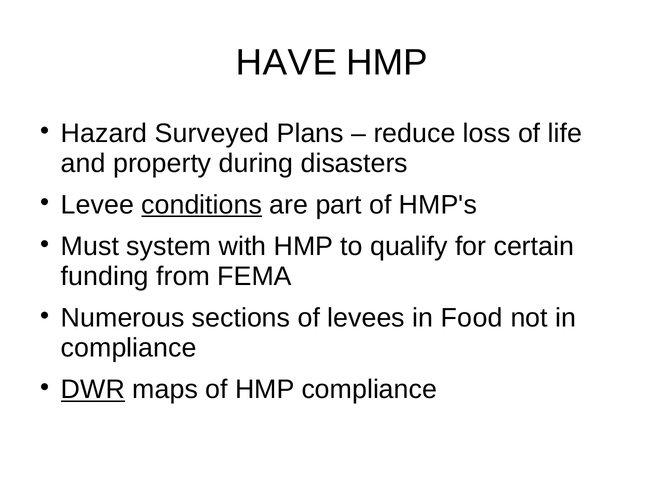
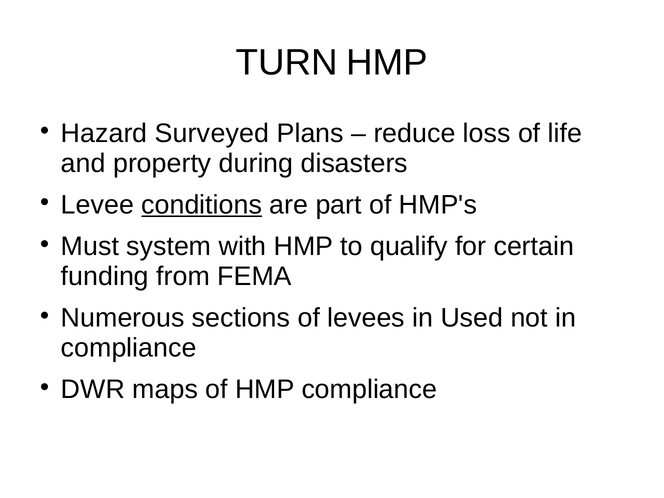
HAVE: HAVE -> TURN
Food: Food -> Used
DWR underline: present -> none
